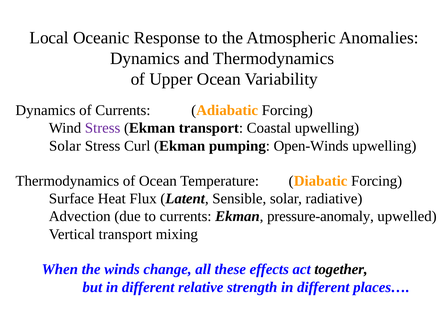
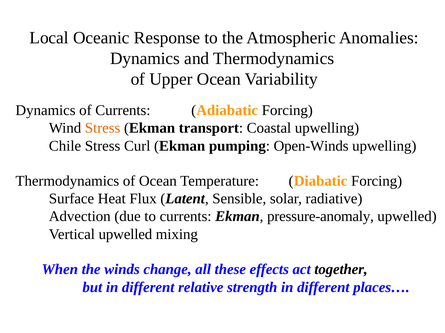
Stress at (103, 128) colour: purple -> orange
Solar at (65, 146): Solar -> Chile
Vertical transport: transport -> upwelled
